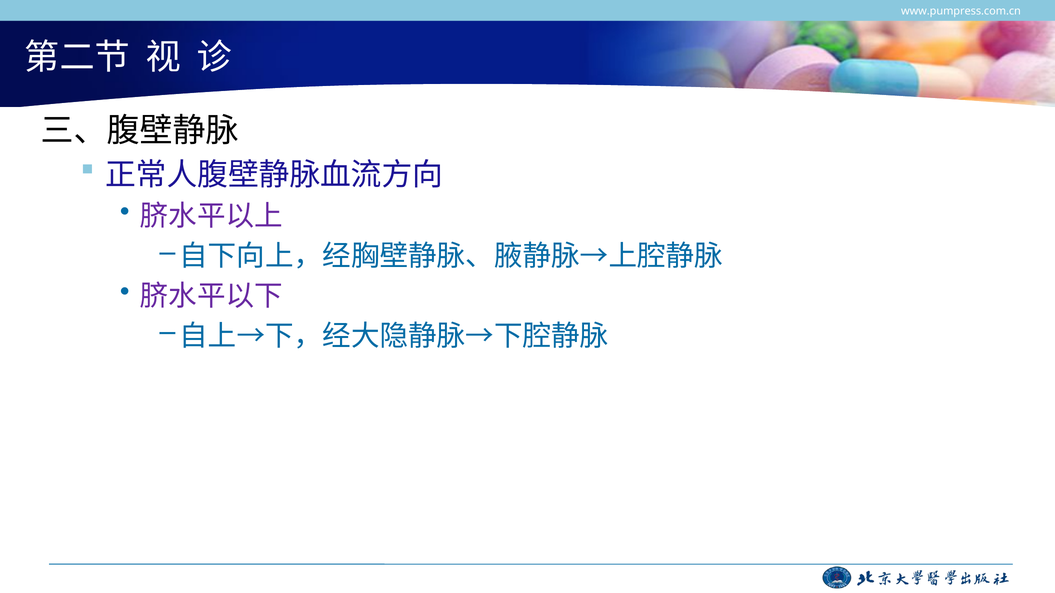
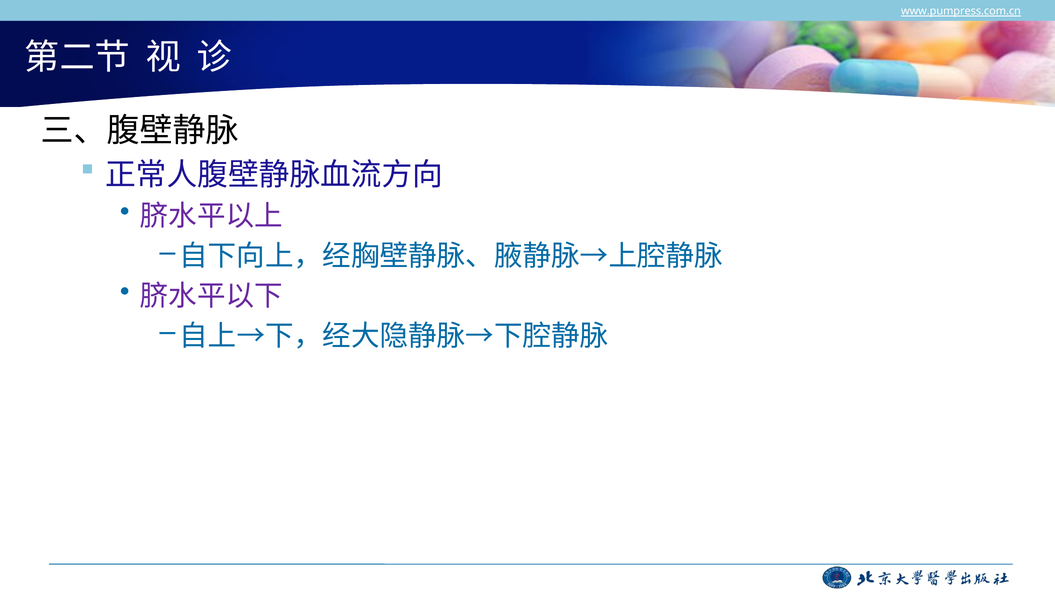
www.pumpress.com.cn underline: none -> present
